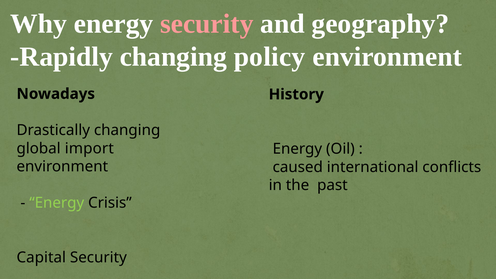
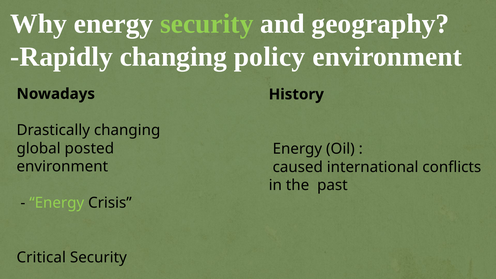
security at (207, 24) colour: pink -> light green
import: import -> posted
Capital: Capital -> Critical
